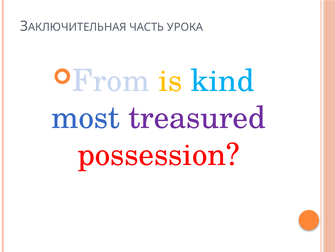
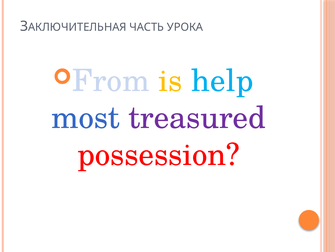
kind: kind -> help
